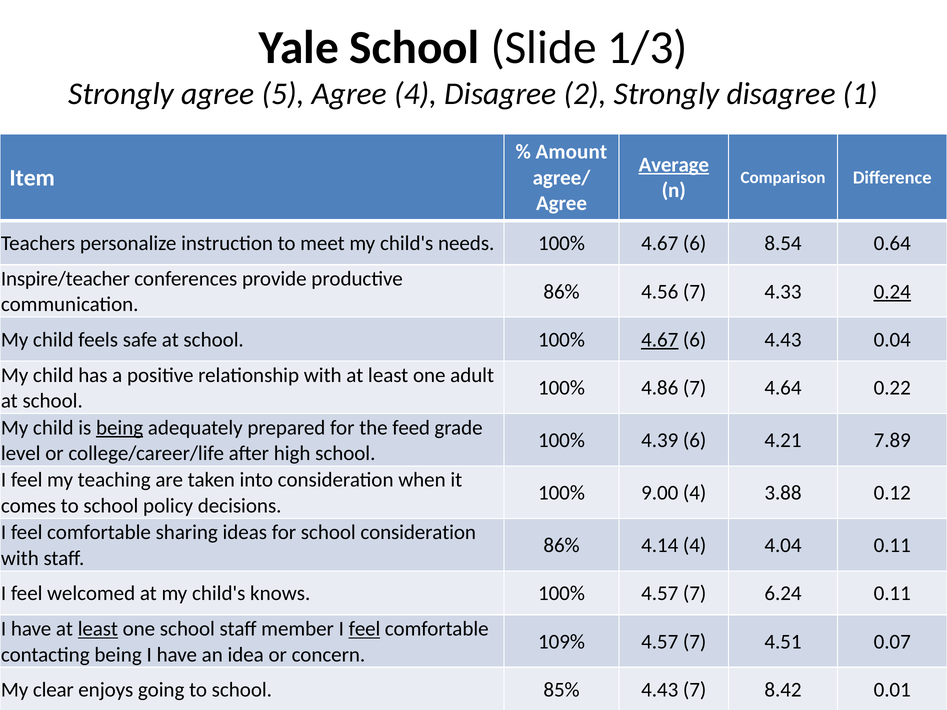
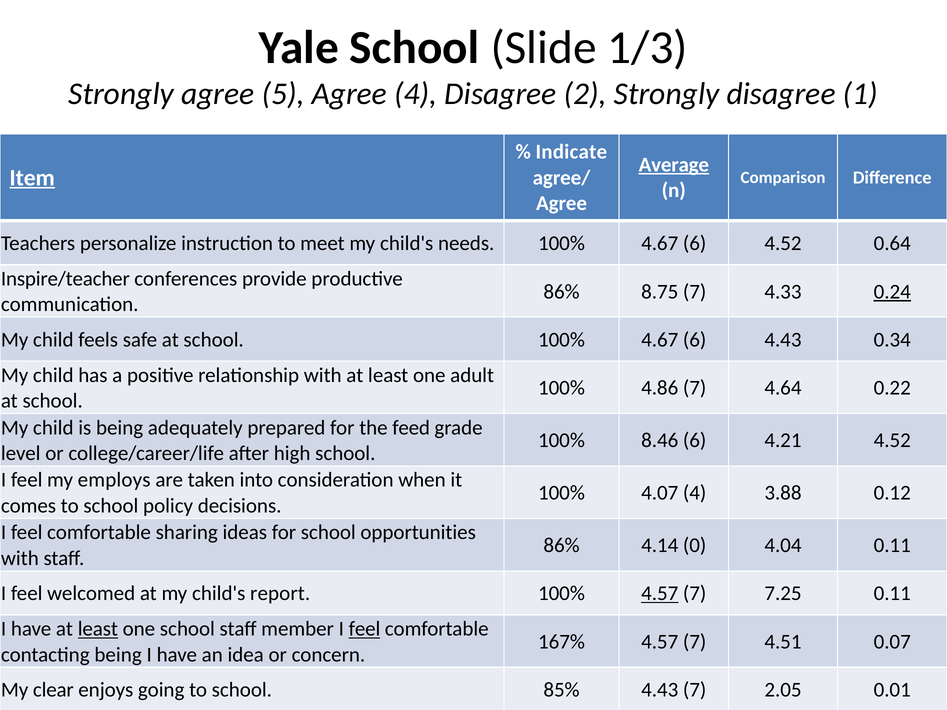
Amount: Amount -> Indicate
Item underline: none -> present
6 8.54: 8.54 -> 4.52
4.56: 4.56 -> 8.75
4.67 at (660, 340) underline: present -> none
0.04: 0.04 -> 0.34
being at (120, 428) underline: present -> none
4.39: 4.39 -> 8.46
4.21 7.89: 7.89 -> 4.52
teaching: teaching -> employs
9.00: 9.00 -> 4.07
school consideration: consideration -> opportunities
4.14 4: 4 -> 0
knows: knows -> report
4.57 at (660, 594) underline: none -> present
6.24: 6.24 -> 7.25
109%: 109% -> 167%
8.42: 8.42 -> 2.05
